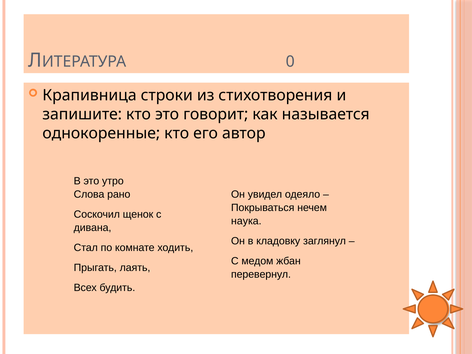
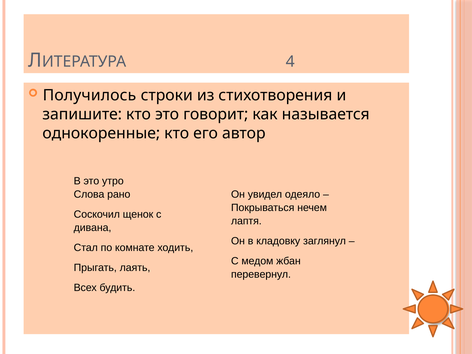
0: 0 -> 4
Крапивница: Крапивница -> Получилось
наука: наука -> лаптя
